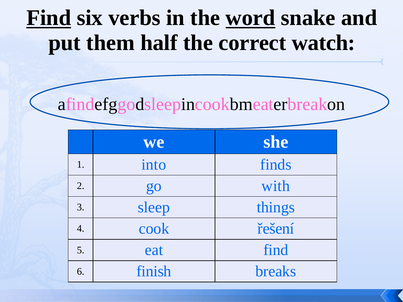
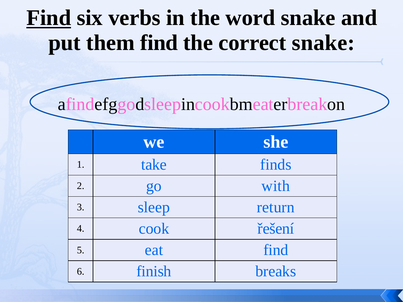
word underline: present -> none
them half: half -> find
correct watch: watch -> snake
into: into -> take
things: things -> return
